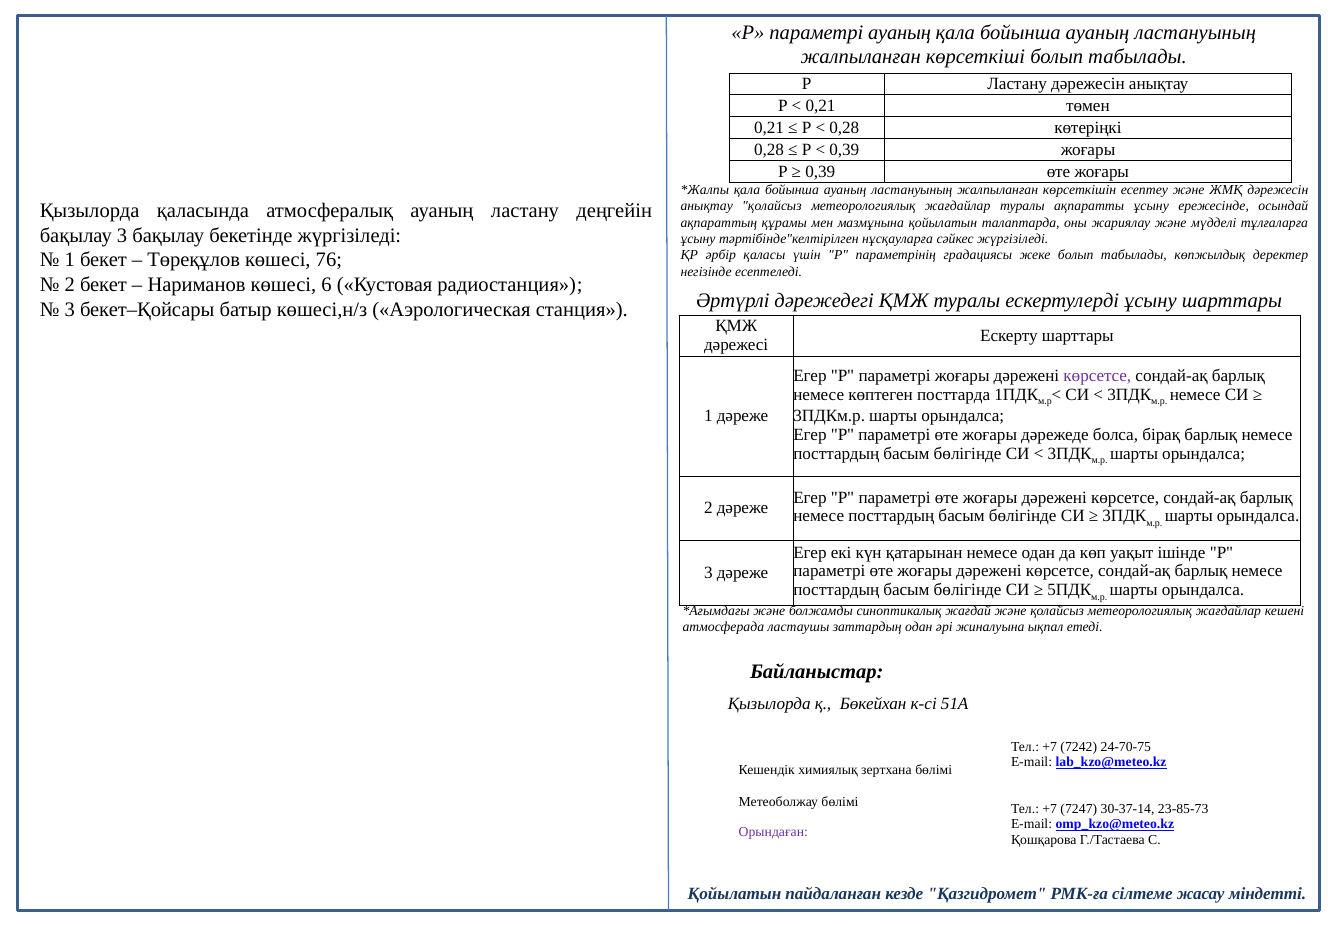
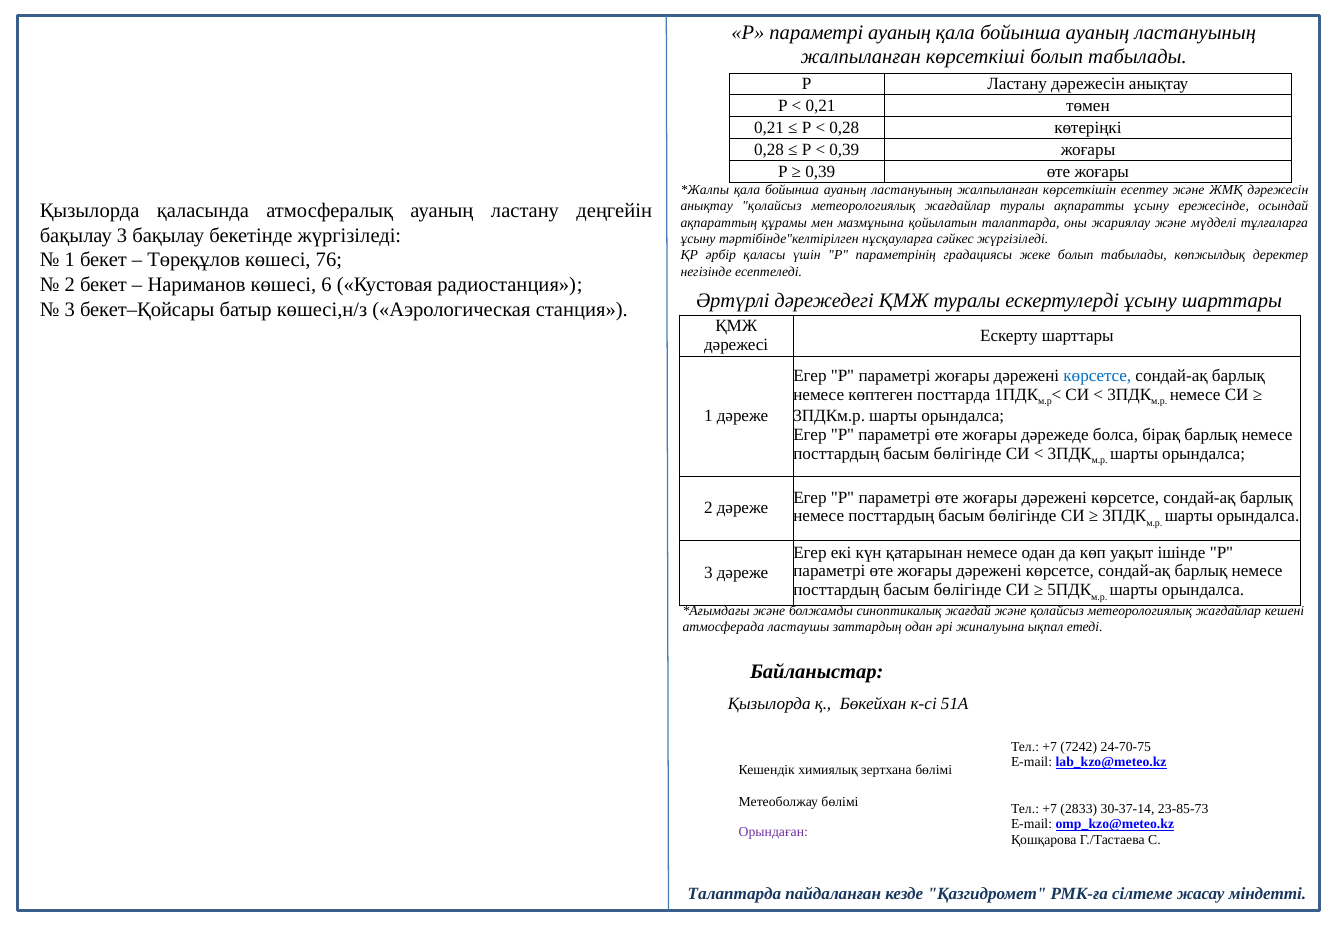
көрсетсе at (1097, 375) colour: purple -> blue
7247: 7247 -> 2833
Қойылатын at (735, 893): Қойылатын -> Талаптарда
